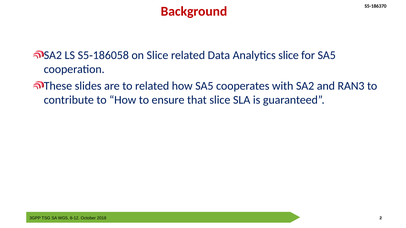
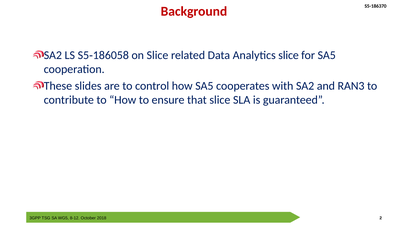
to related: related -> control
